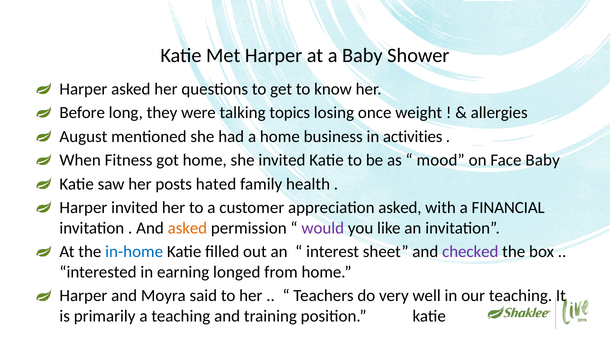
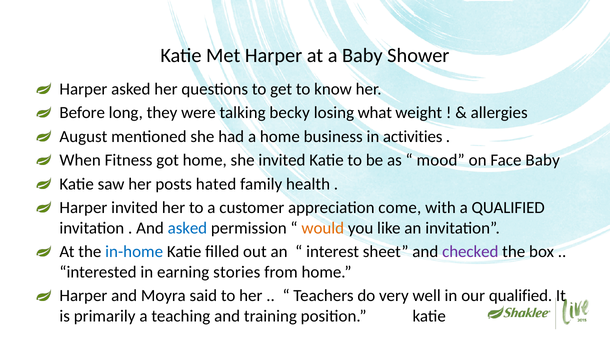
topics: topics -> becky
once: once -> what
appreciation asked: asked -> come
a FINANCIAL: FINANCIAL -> QUALIFIED
asked at (187, 228) colour: orange -> blue
would colour: purple -> orange
longed: longed -> stories
our teaching: teaching -> qualified
